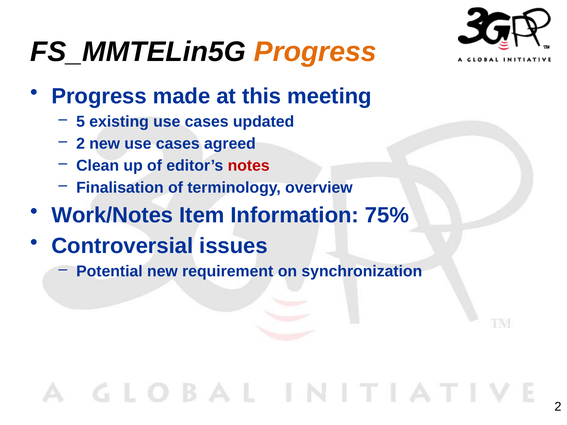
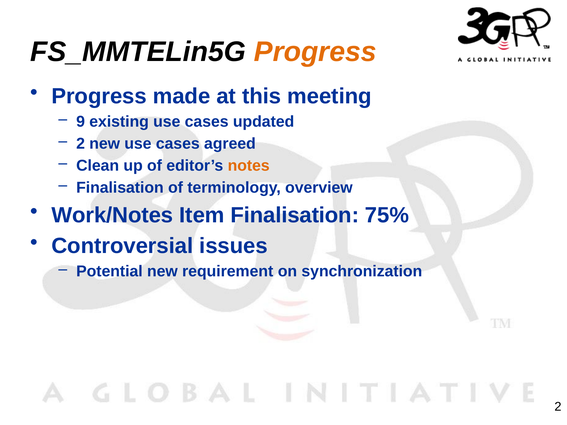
5: 5 -> 9
notes colour: red -> orange
Item Information: Information -> Finalisation
